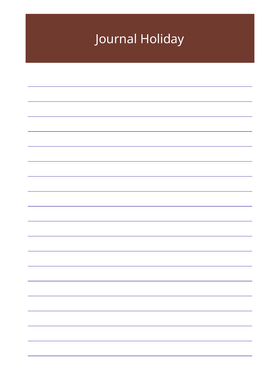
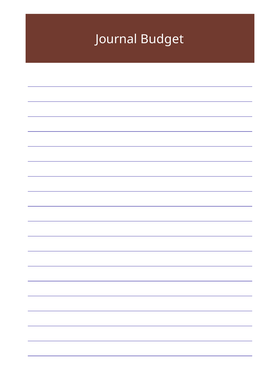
Holiday: Holiday -> Budget
